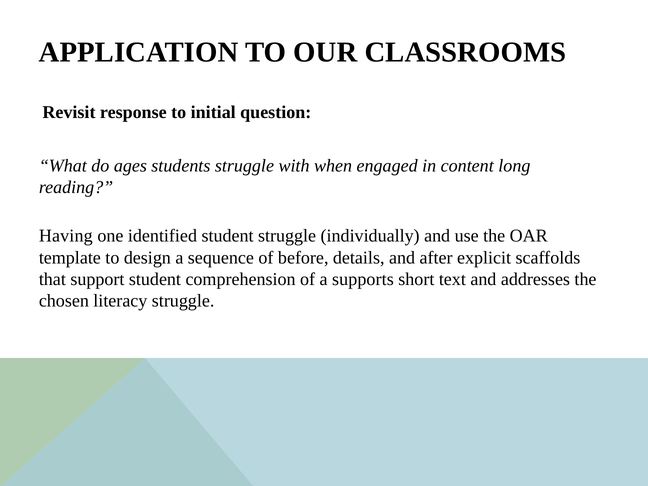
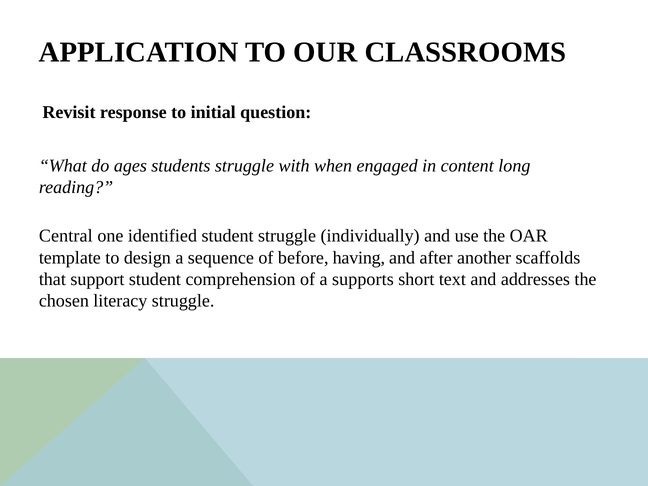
Having: Having -> Central
details: details -> having
explicit: explicit -> another
